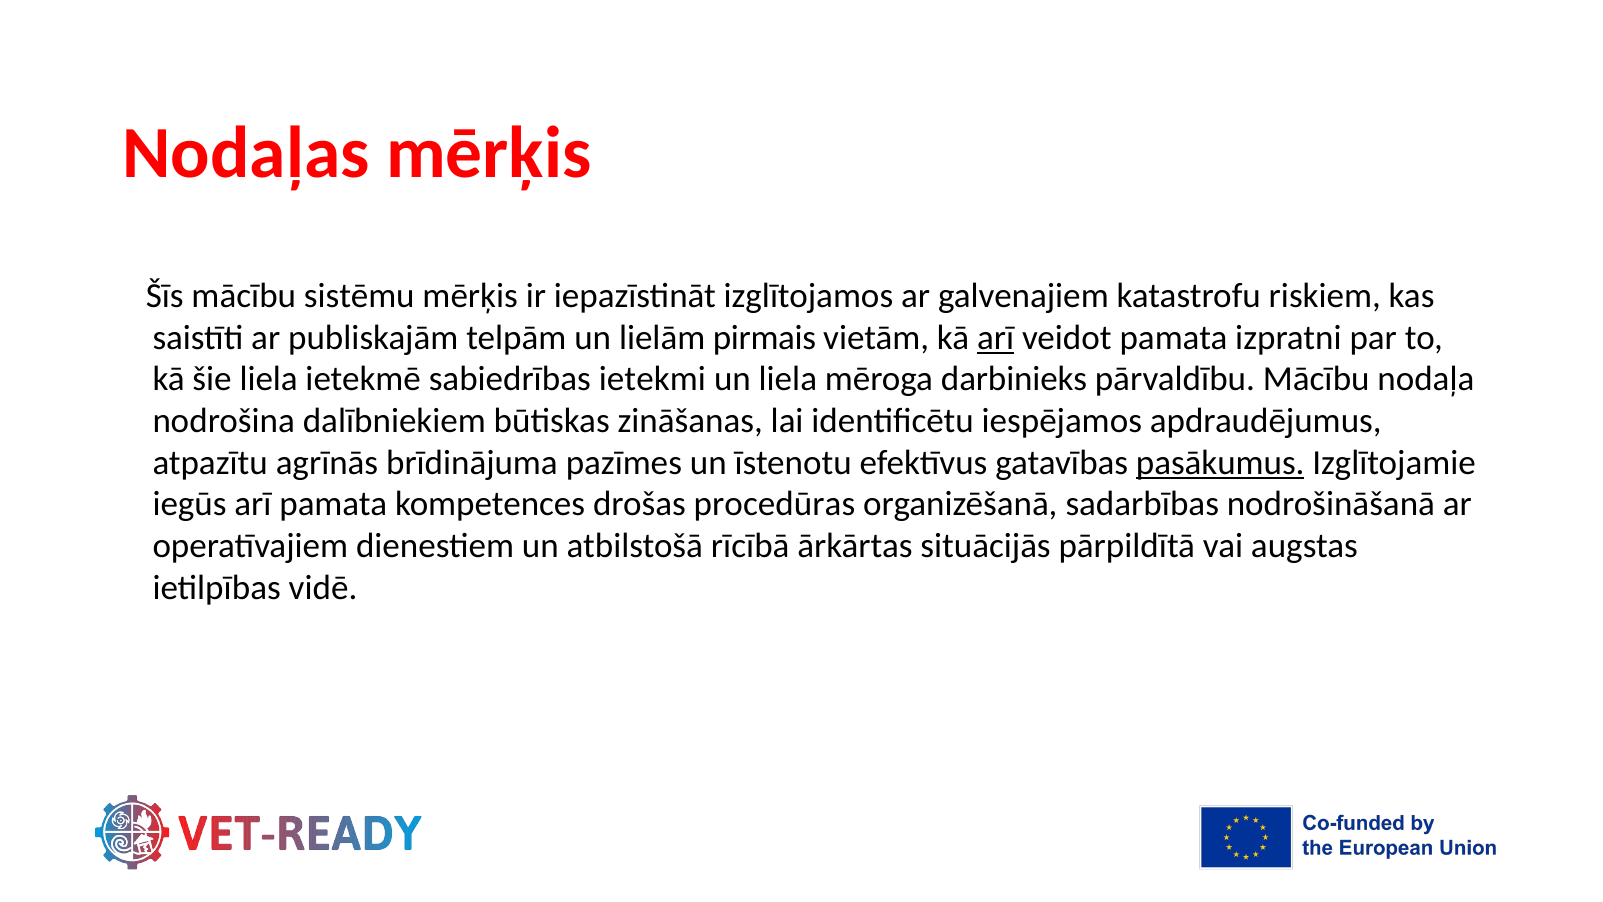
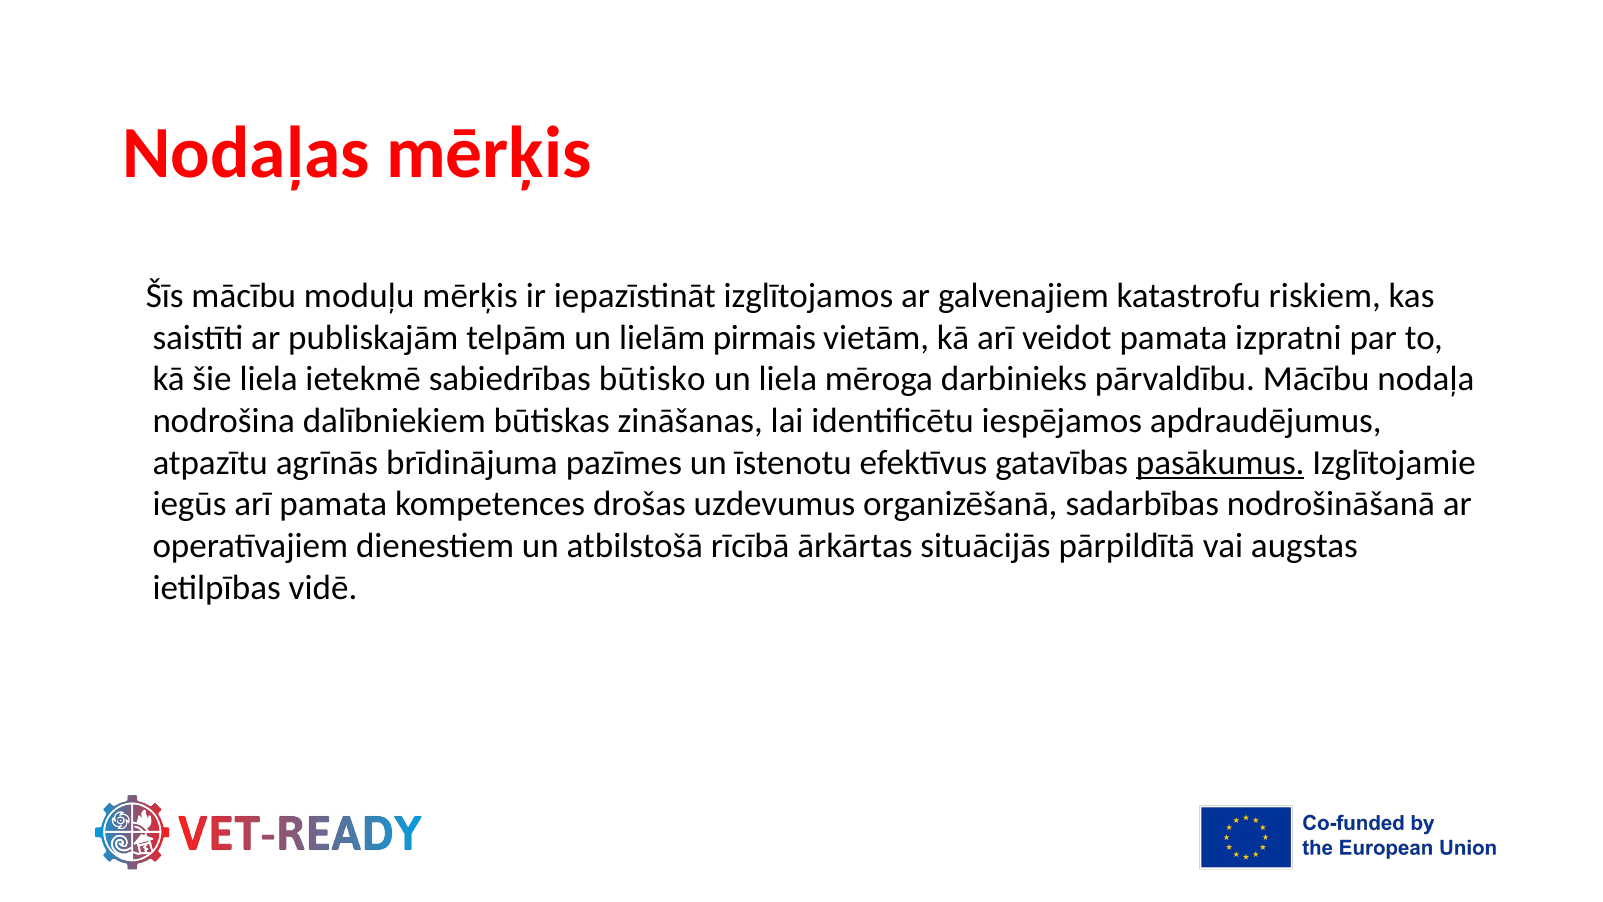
sistēmu: sistēmu -> moduļu
arī at (996, 337) underline: present -> none
ietekmi: ietekmi -> būtisko
procedūras: procedūras -> uzdevumus
